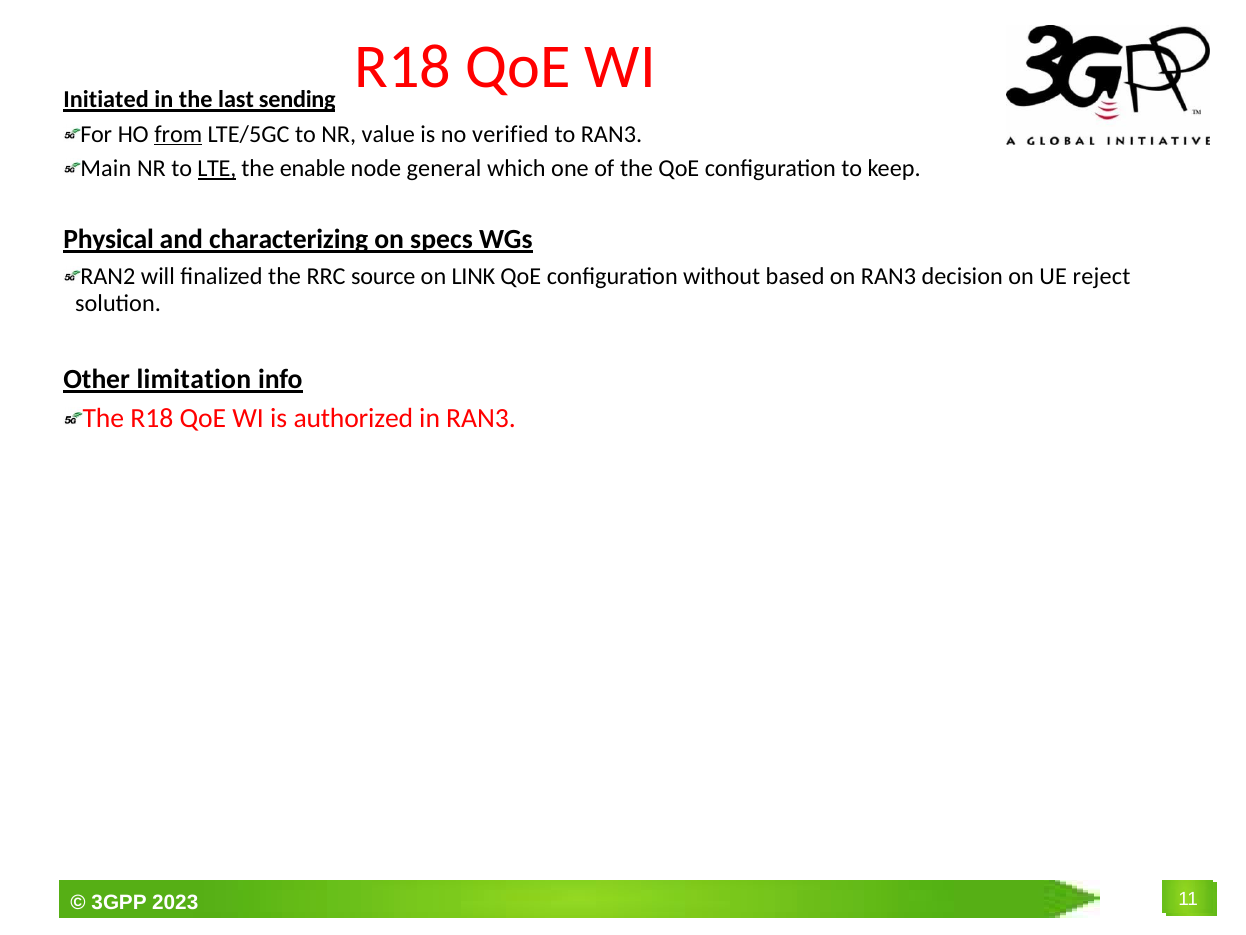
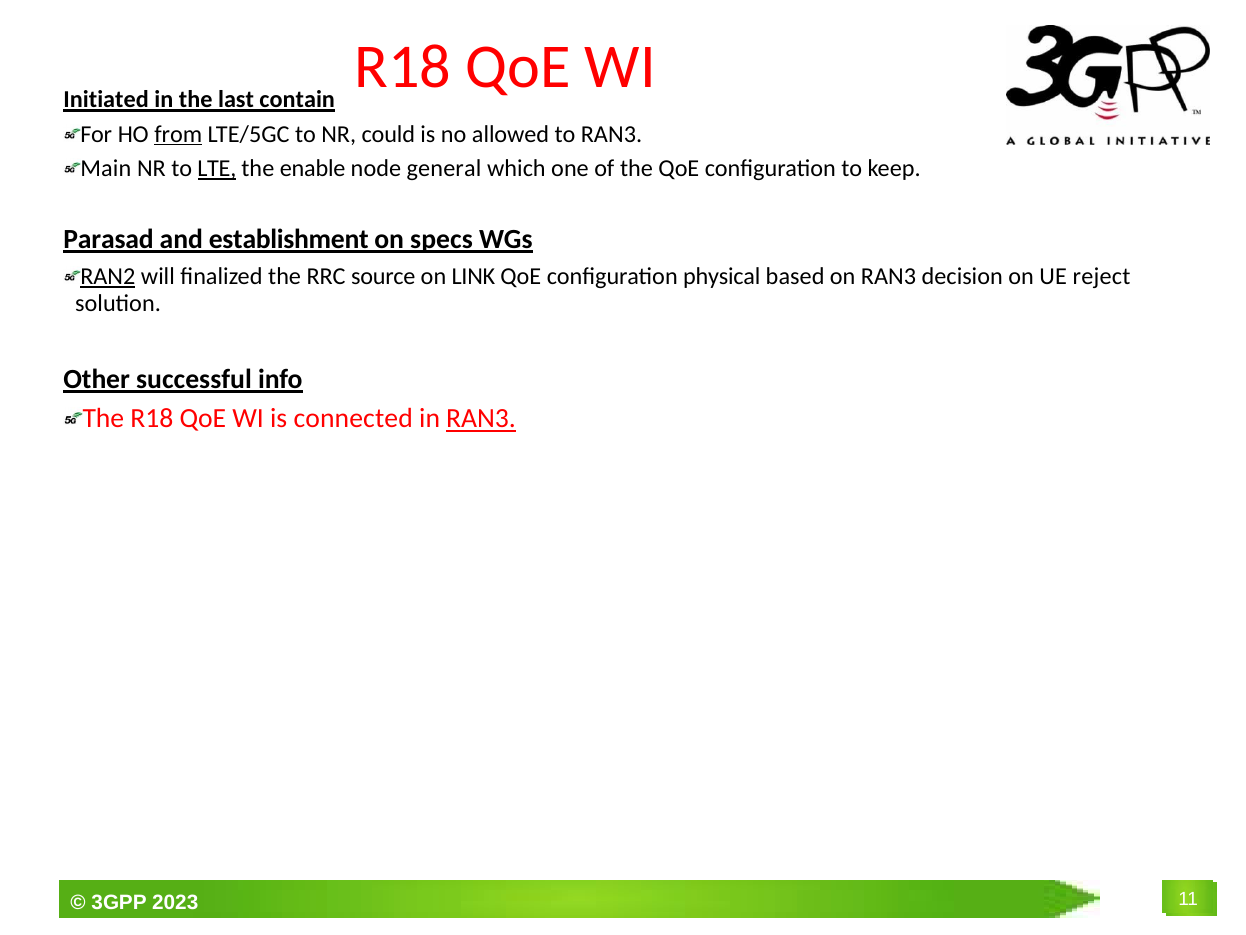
sending: sending -> contain
value: value -> could
verified: verified -> allowed
Physical: Physical -> Parasad
characterizing: characterizing -> establishment
RAN2 underline: none -> present
without: without -> physical
limitation: limitation -> successful
authorized: authorized -> connected
RAN3 at (481, 419) underline: none -> present
